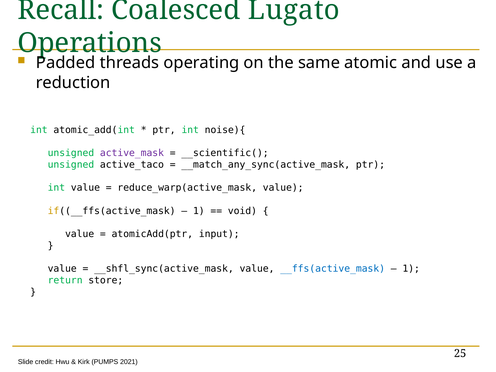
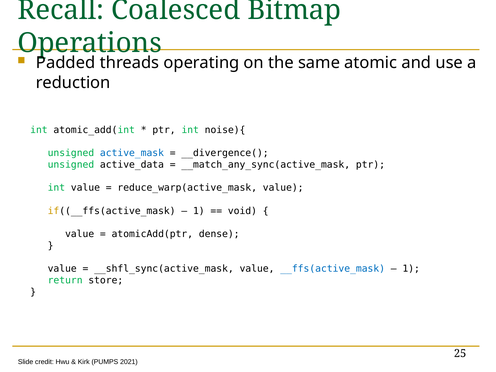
Lugato: Lugato -> Bitmap
active_mask colour: purple -> blue
__scientific(: __scientific( -> __divergence(
active_taco: active_taco -> active_data
input: input -> dense
